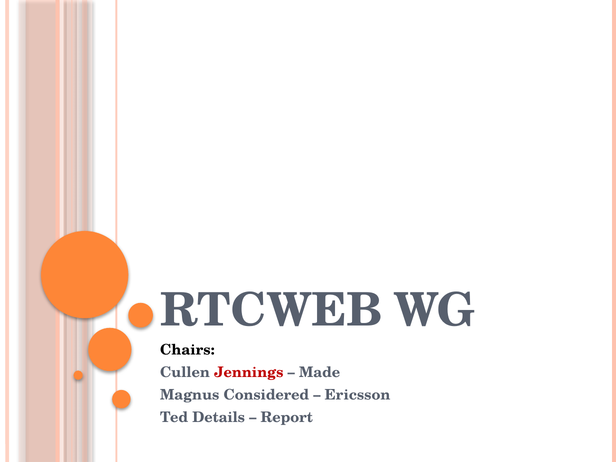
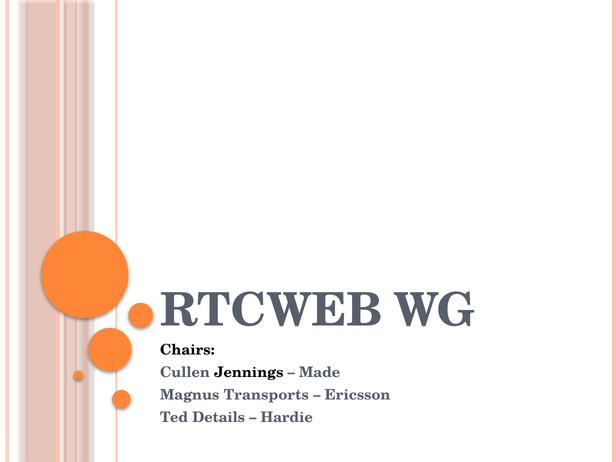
Jennings colour: red -> black
Considered: Considered -> Transports
Report: Report -> Hardie
